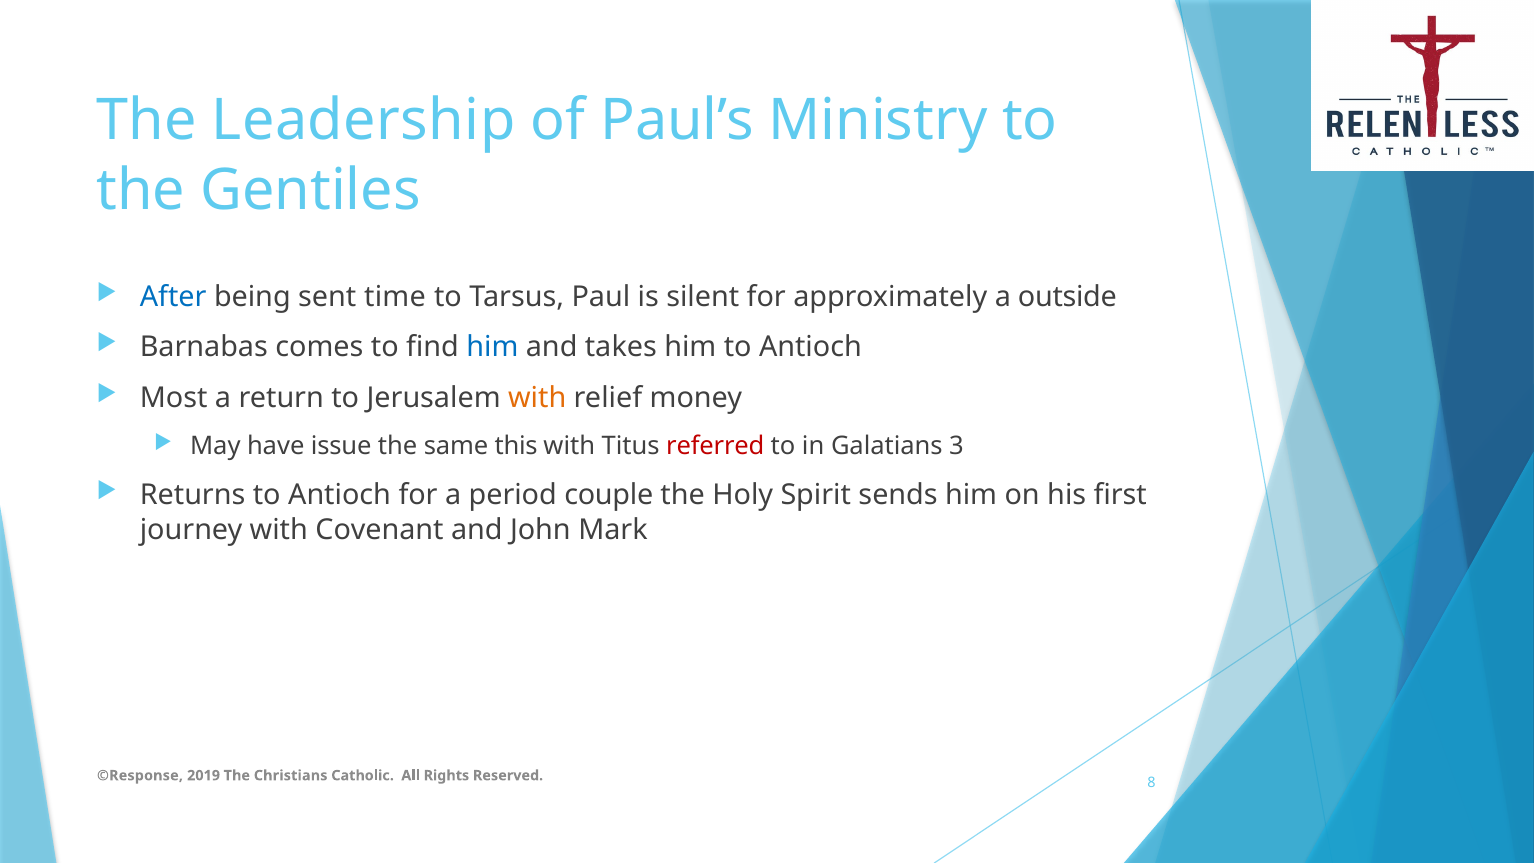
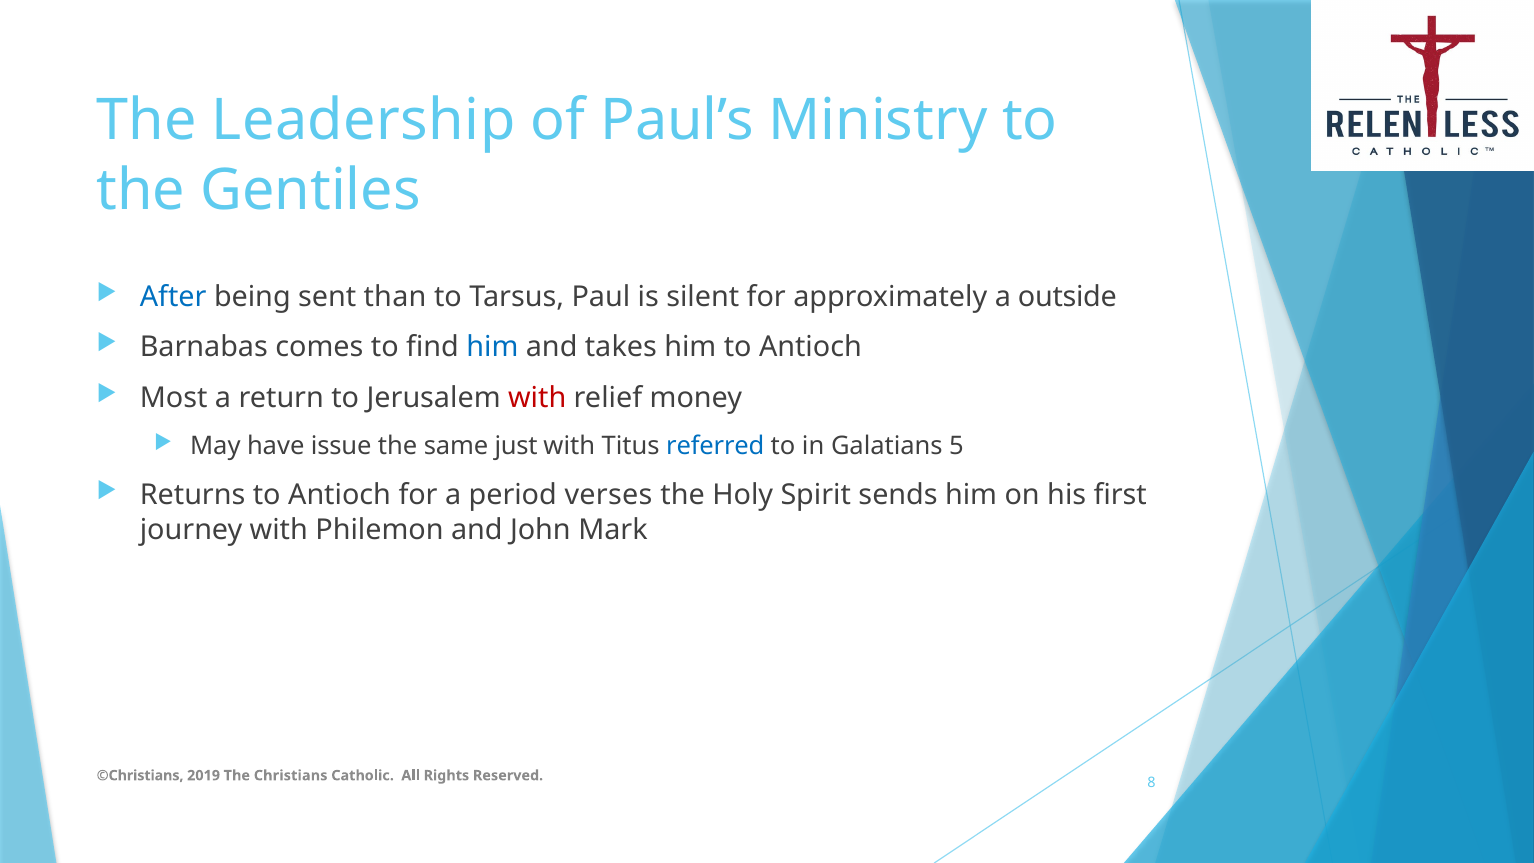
time: time -> than
with at (537, 398) colour: orange -> red
this: this -> just
referred colour: red -> blue
3: 3 -> 5
couple: couple -> verses
Covenant: Covenant -> Philemon
©Response: ©Response -> ©Christians
